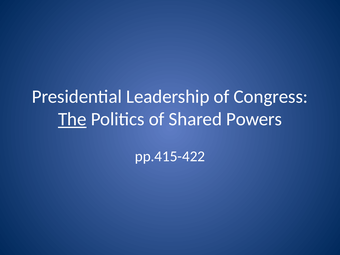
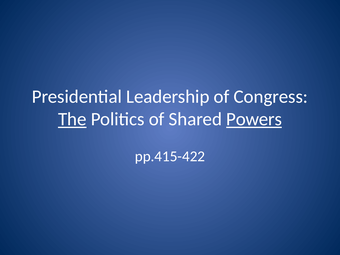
Powers underline: none -> present
